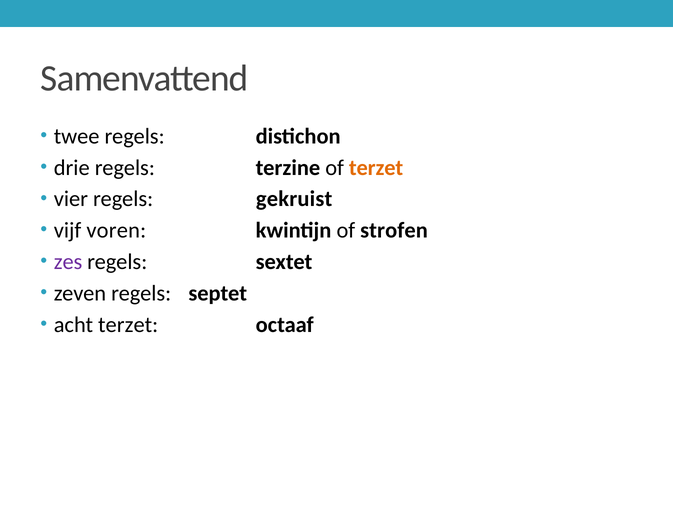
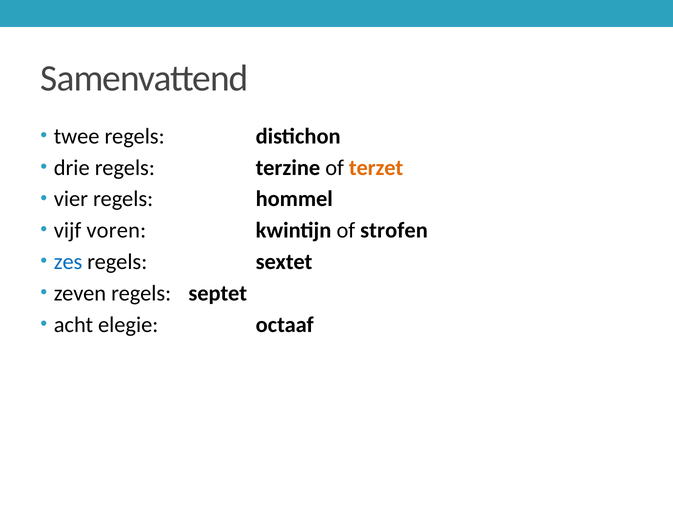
gekruist: gekruist -> hommel
zes colour: purple -> blue
acht terzet: terzet -> elegie
